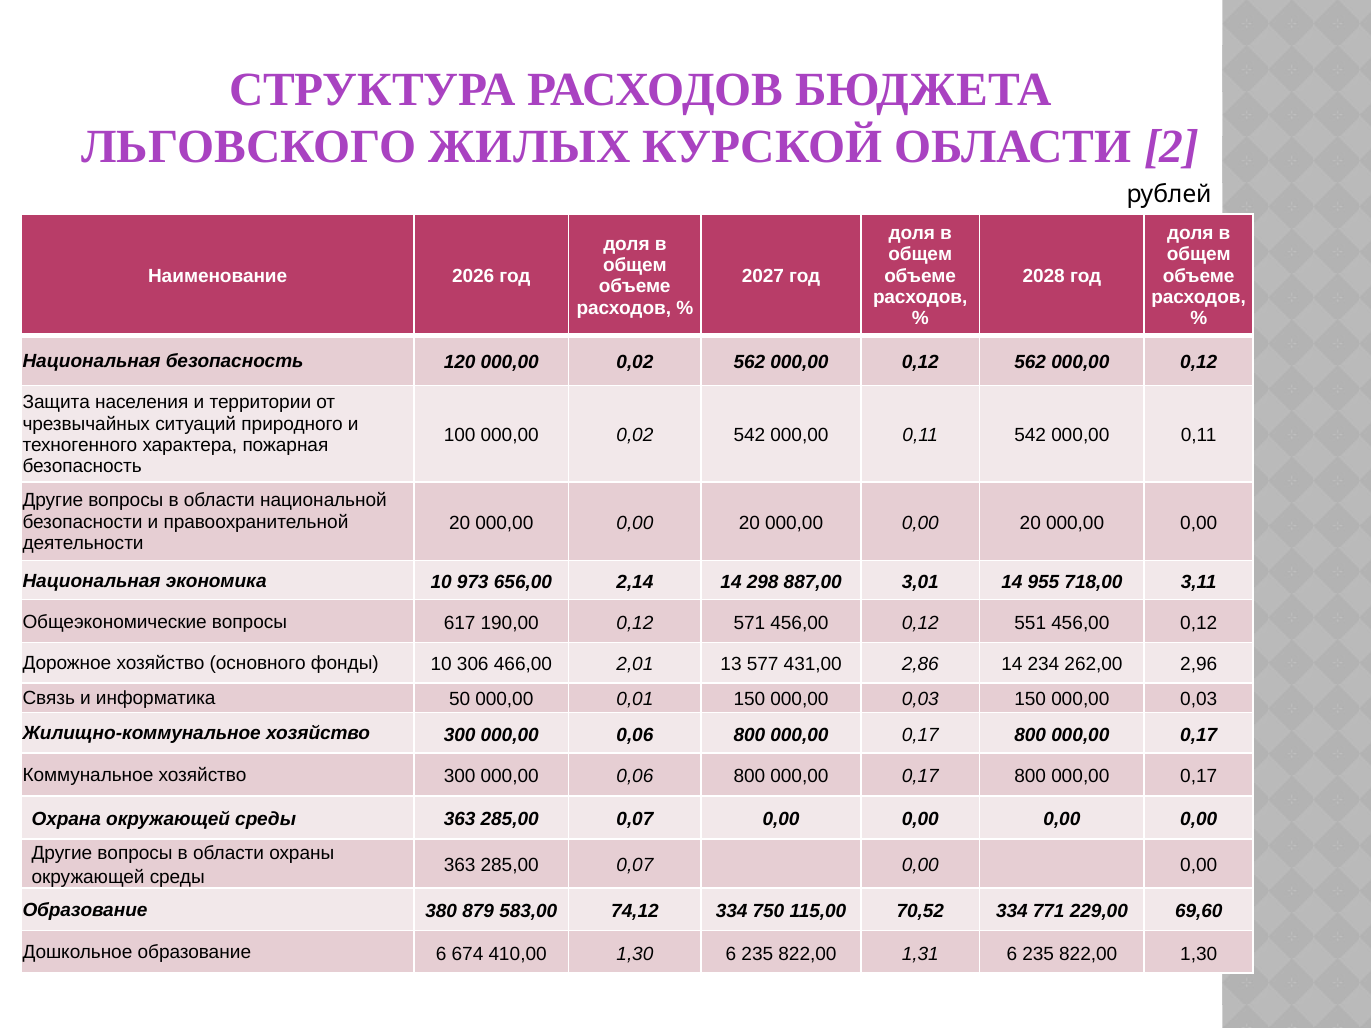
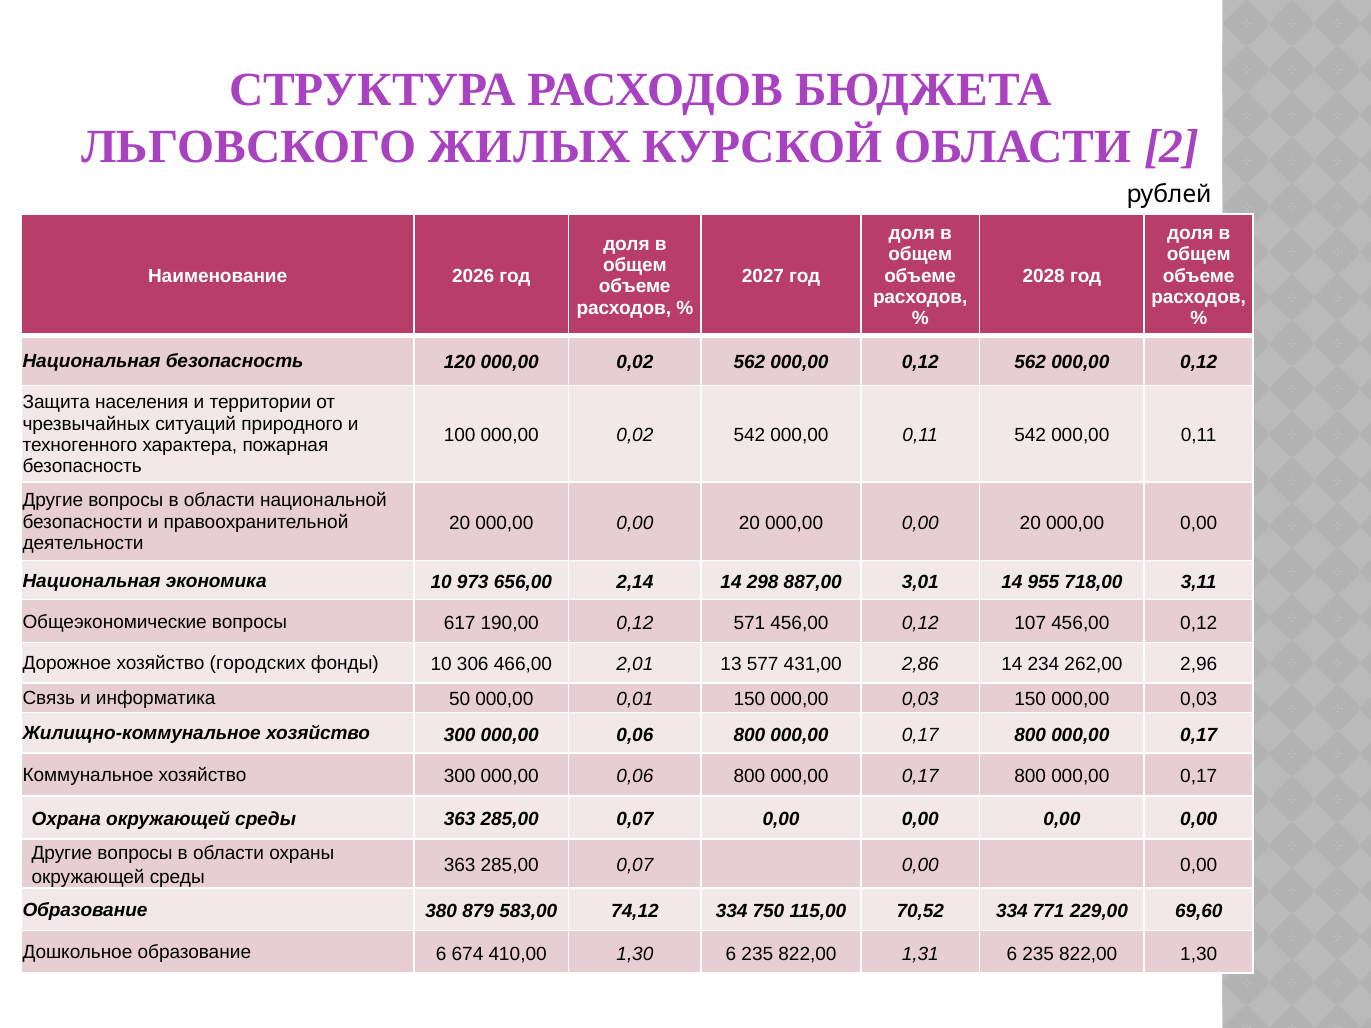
551: 551 -> 107
основного: основного -> городских
